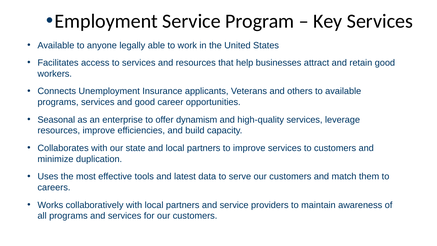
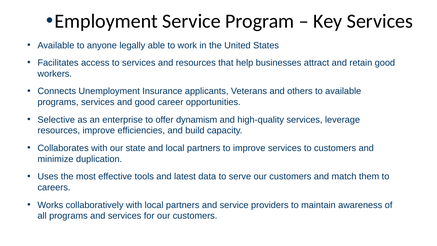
Seasonal: Seasonal -> Selective
